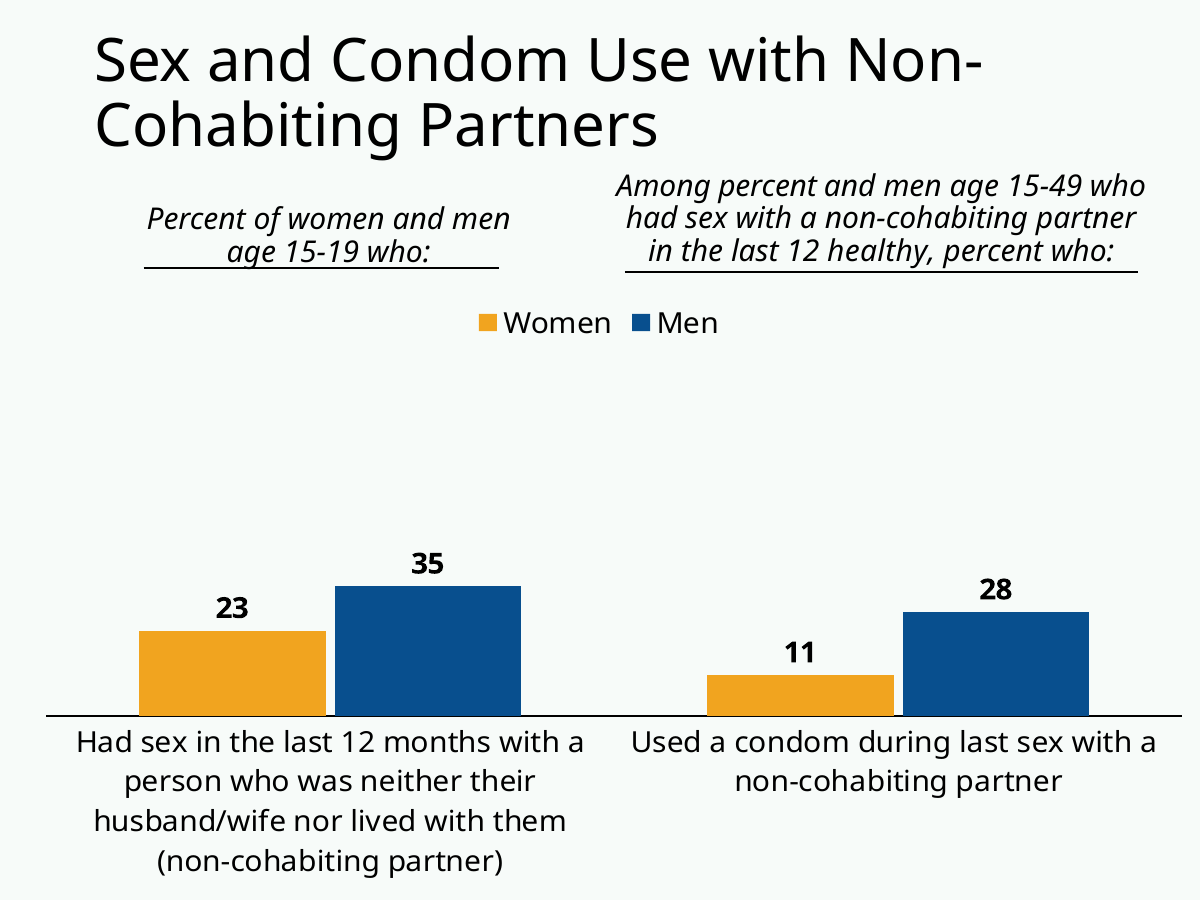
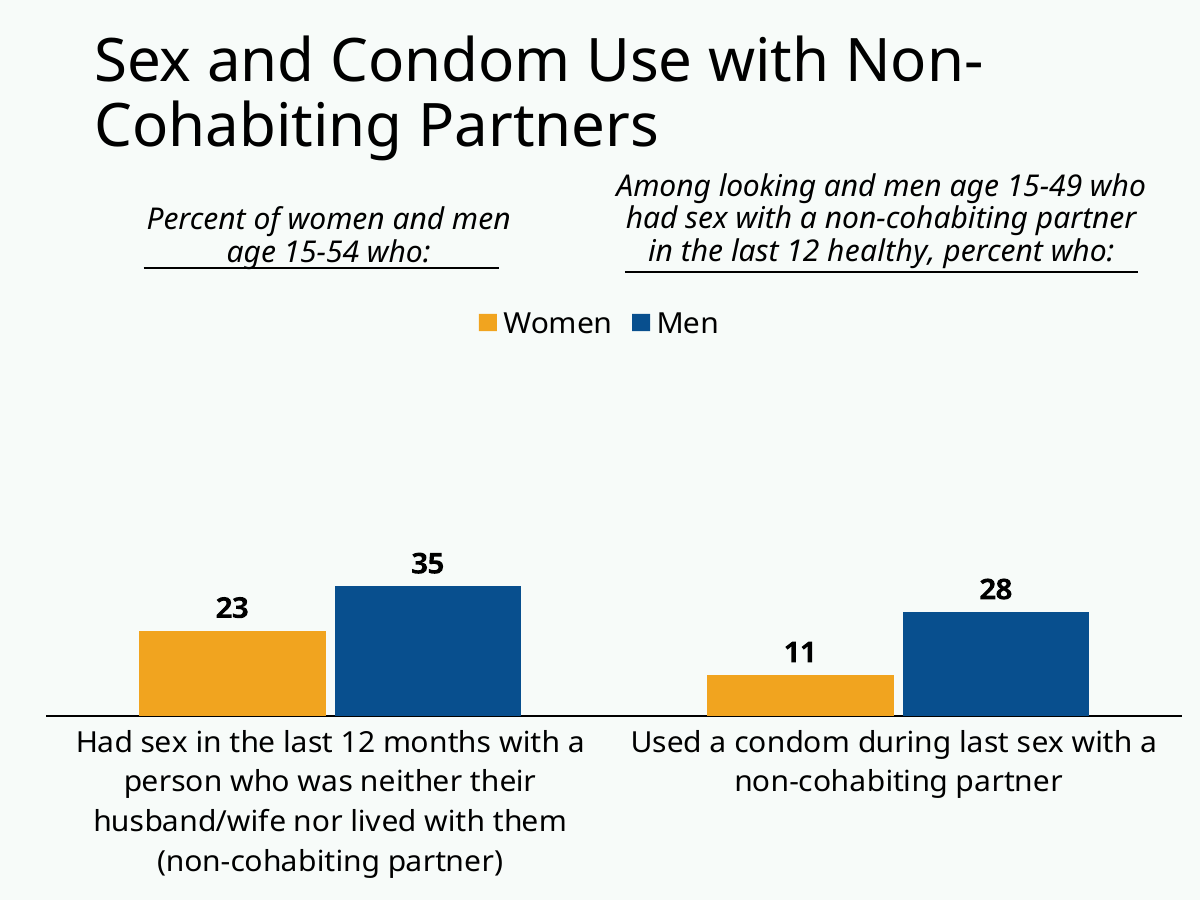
Among percent: percent -> looking
15-19: 15-19 -> 15-54
